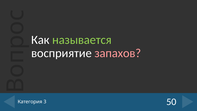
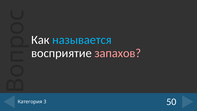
называется colour: light green -> light blue
